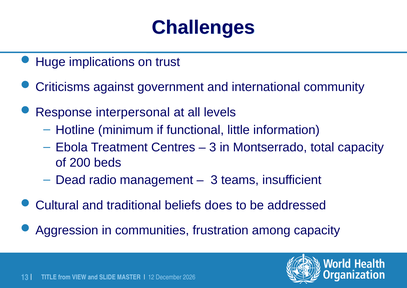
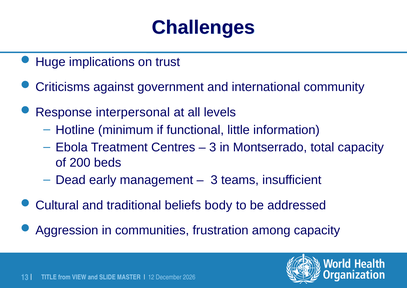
radio: radio -> early
does: does -> body
